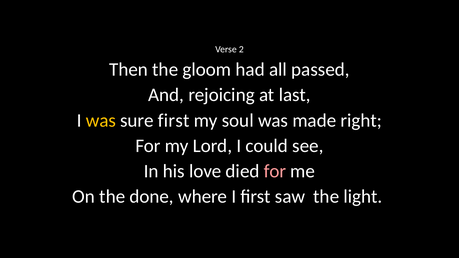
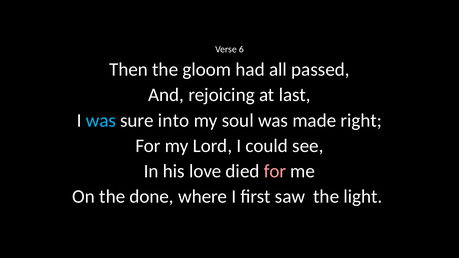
2: 2 -> 6
was at (101, 120) colour: yellow -> light blue
sure first: first -> into
